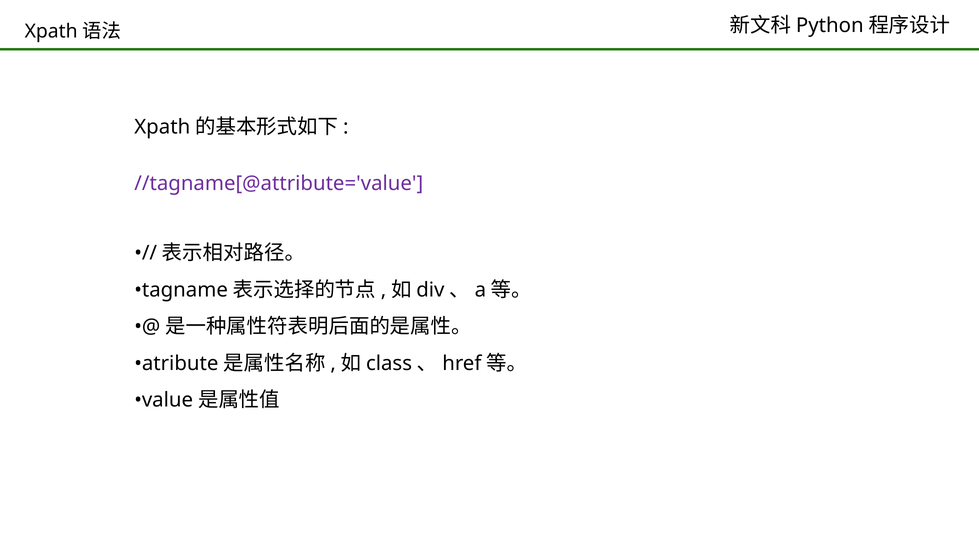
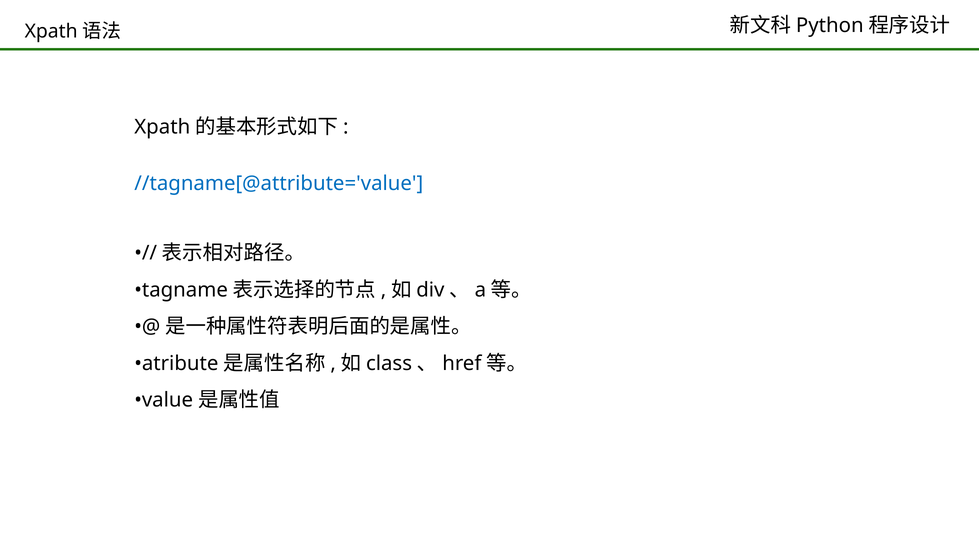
//tagname[@attribute='value colour: purple -> blue
